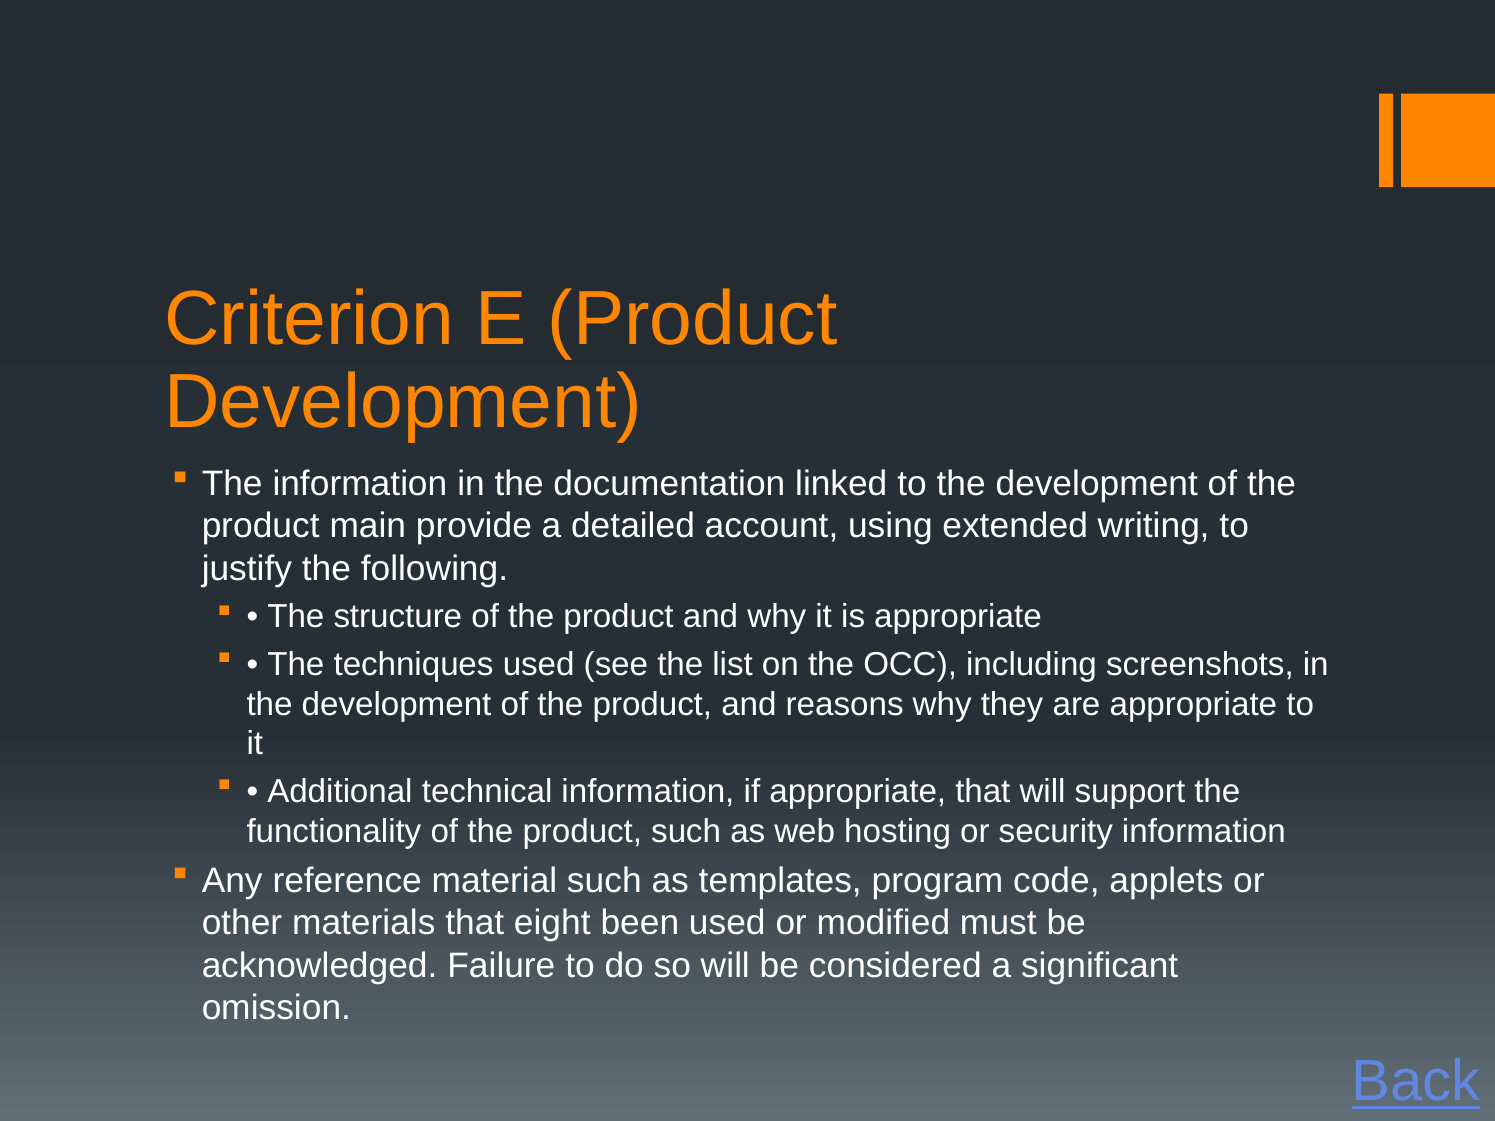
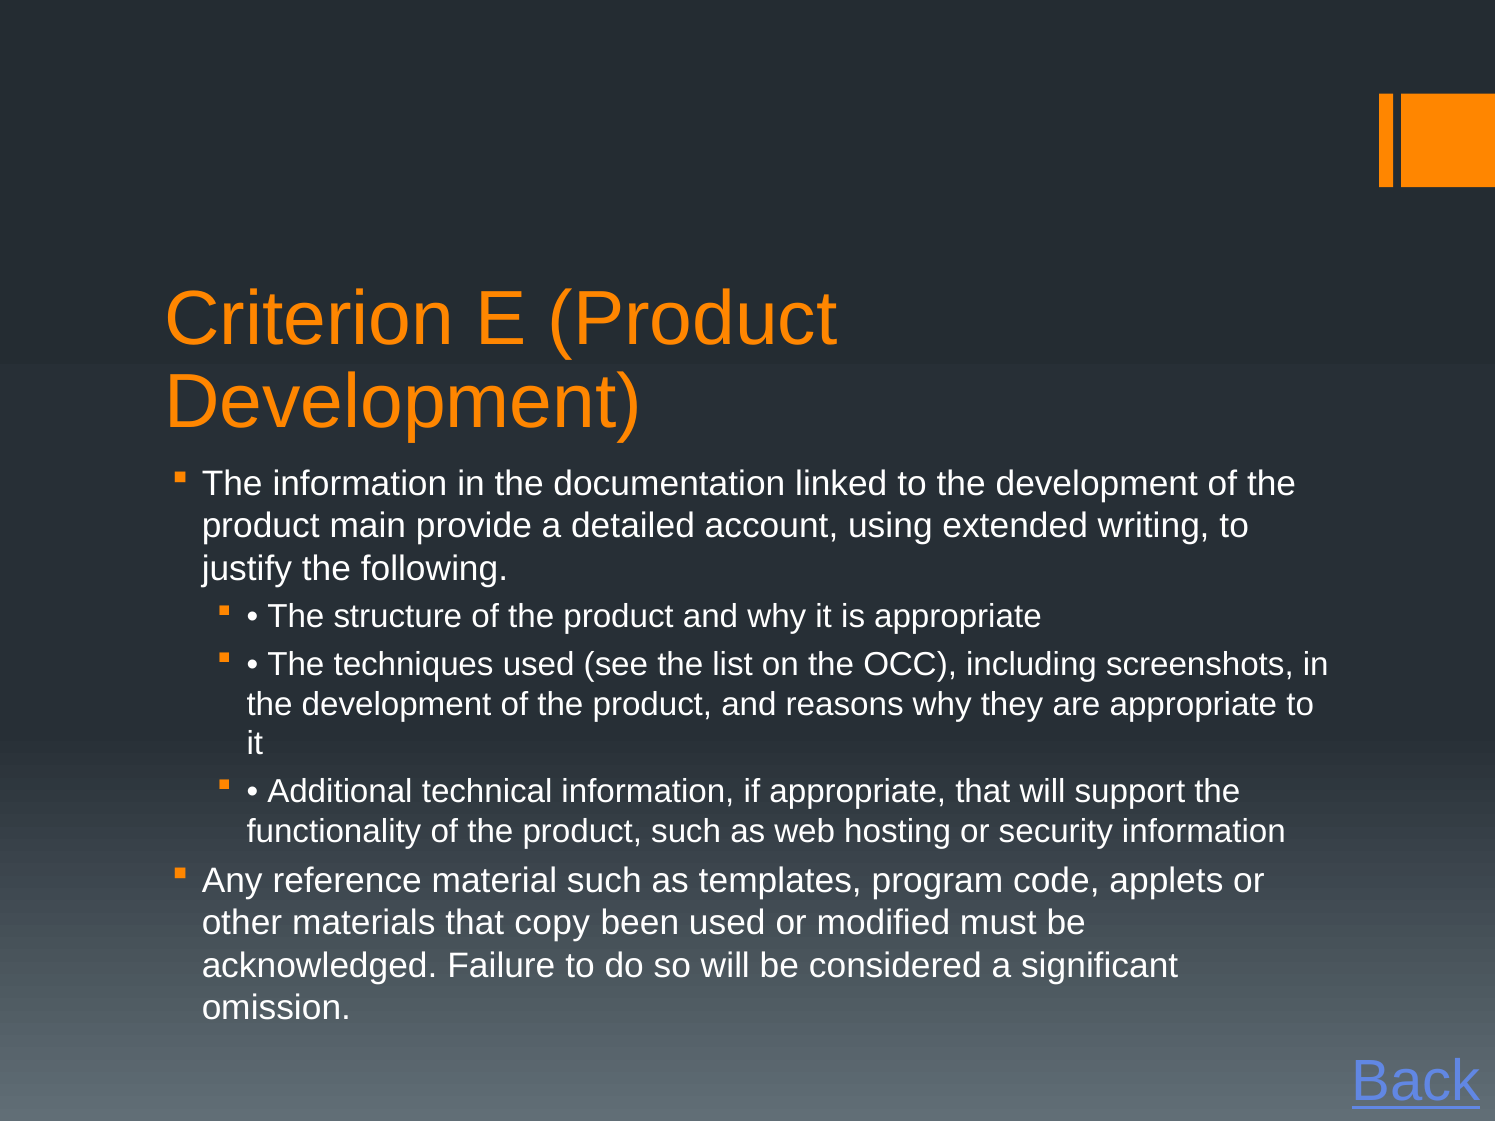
eight: eight -> copy
